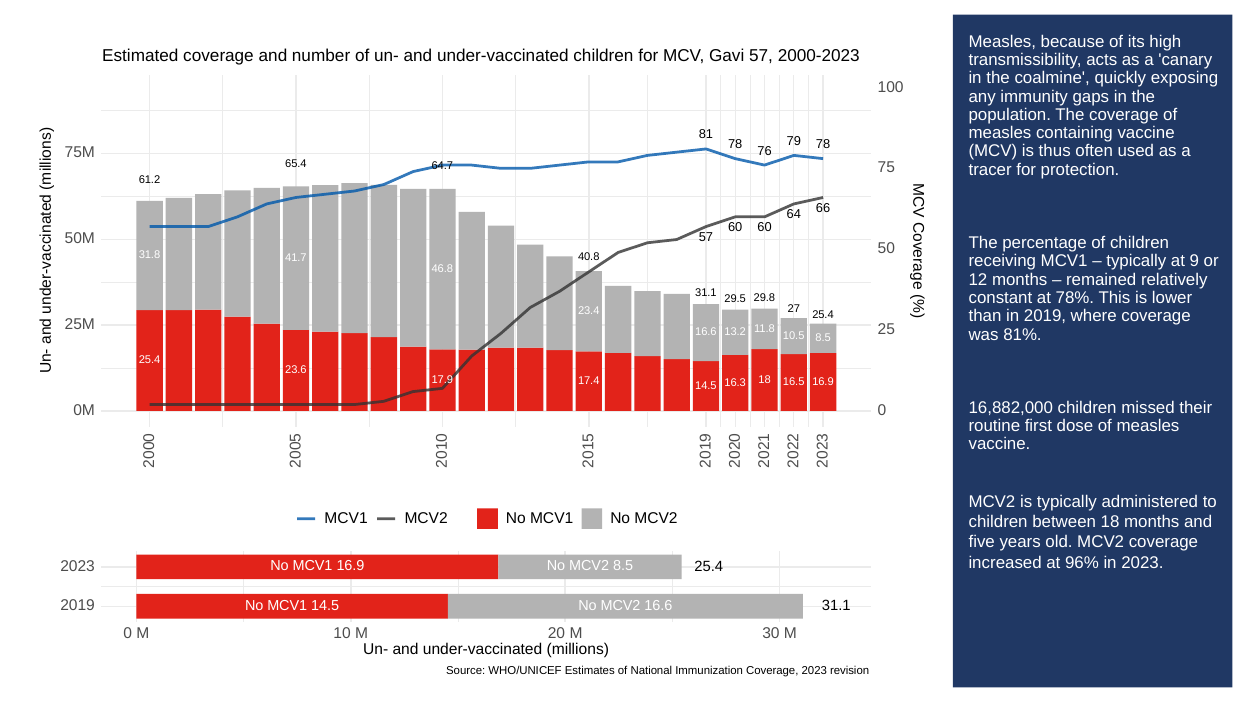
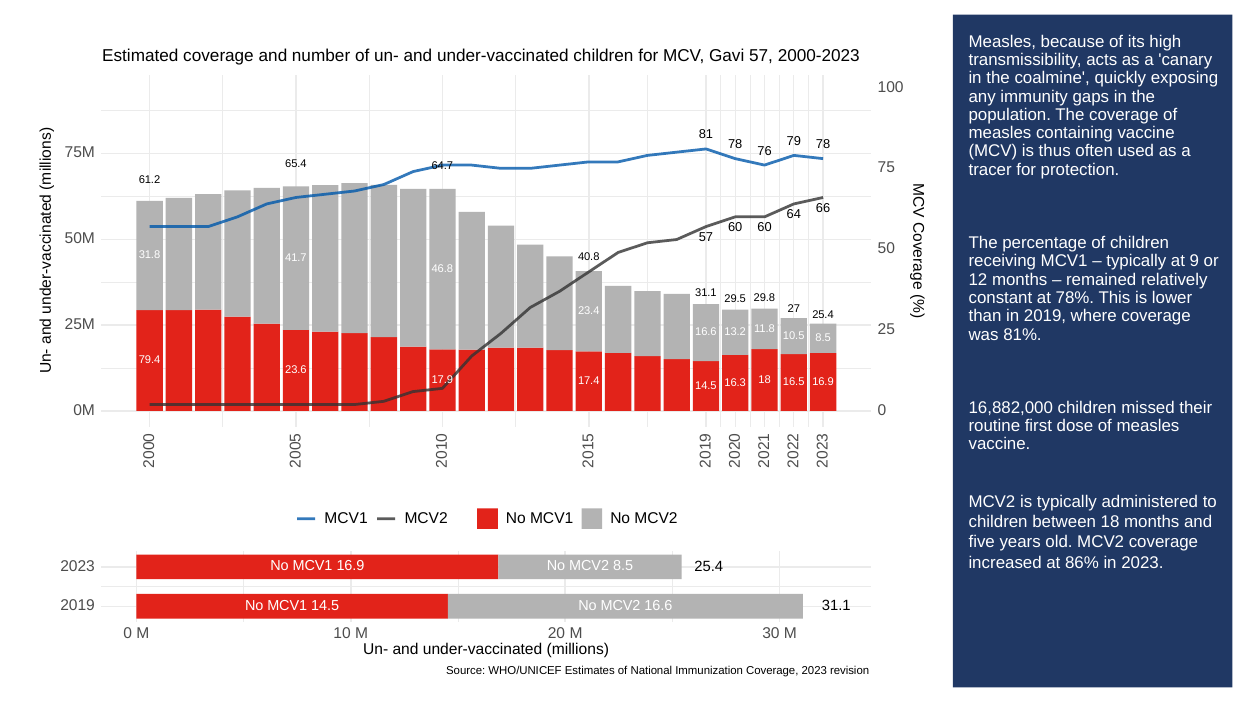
25.4 at (150, 360): 25.4 -> 79.4
96%: 96% -> 86%
